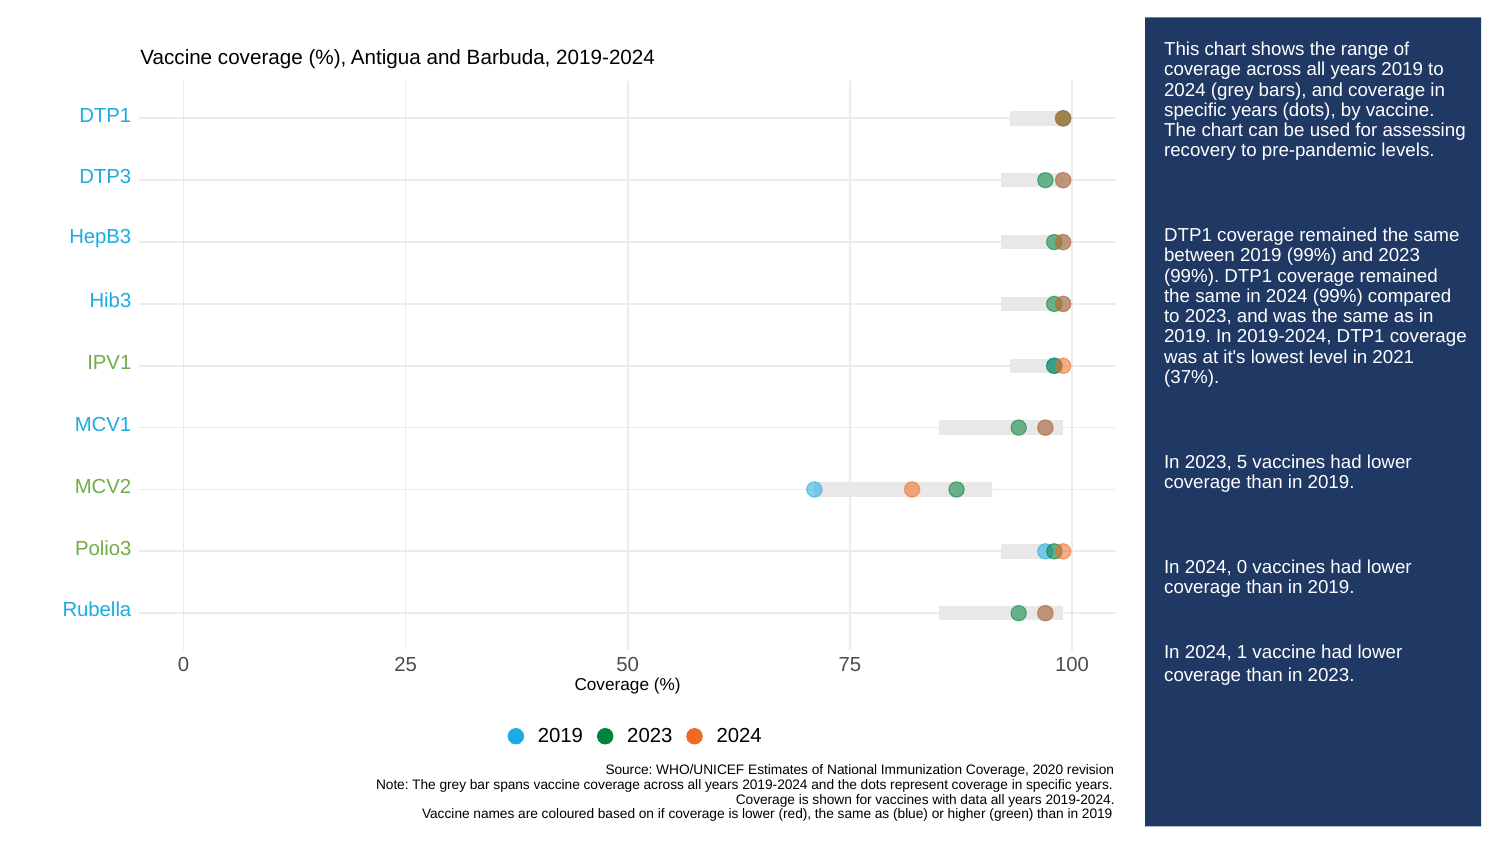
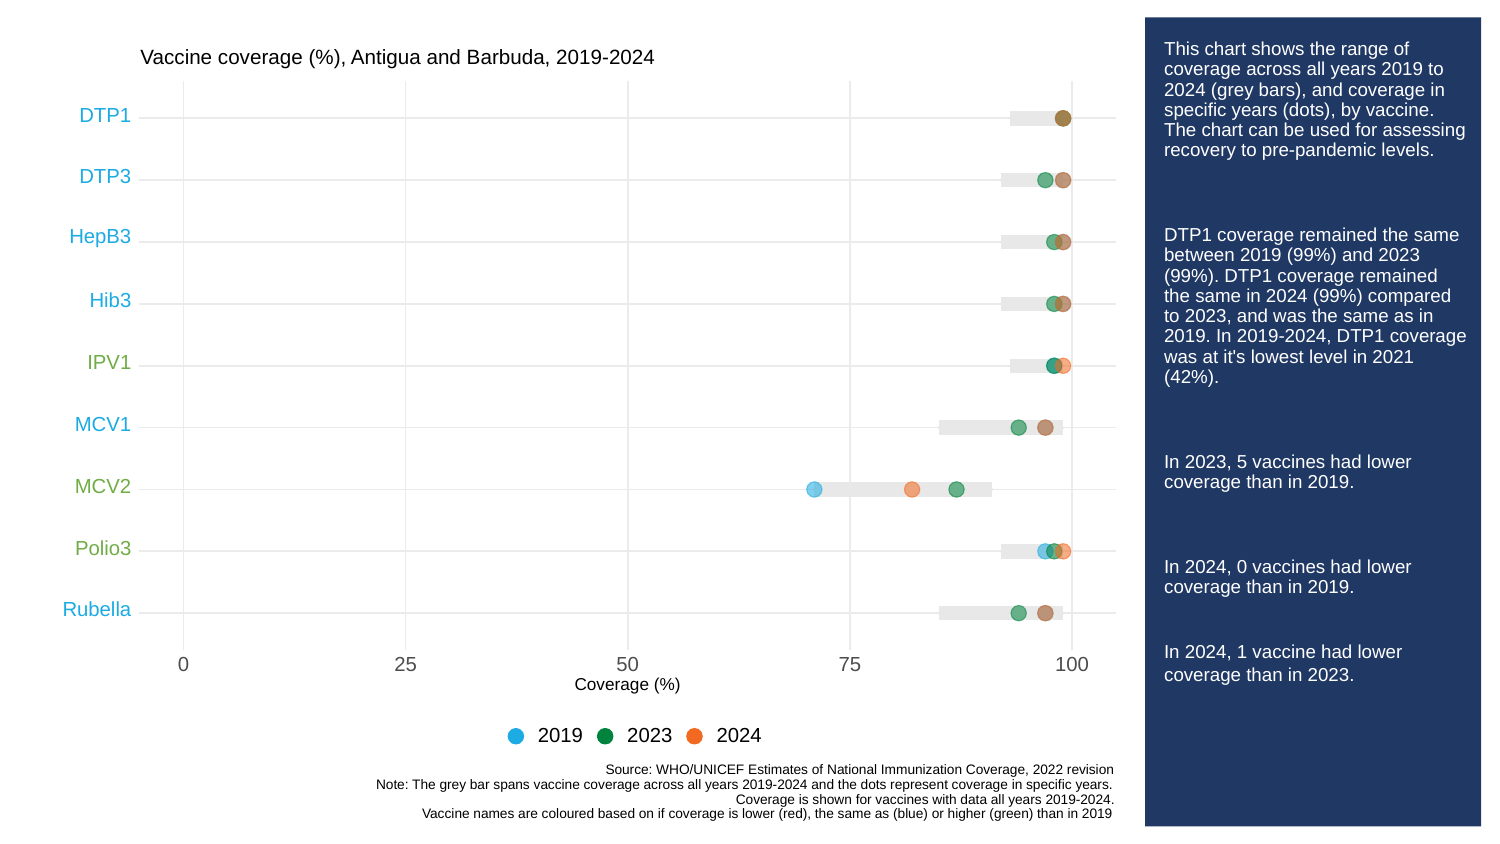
37%: 37% -> 42%
2020: 2020 -> 2022
